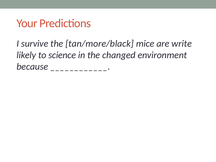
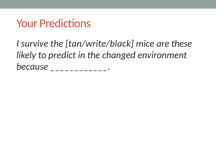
tan/more/black: tan/more/black -> tan/write/black
write: write -> these
science: science -> predict
